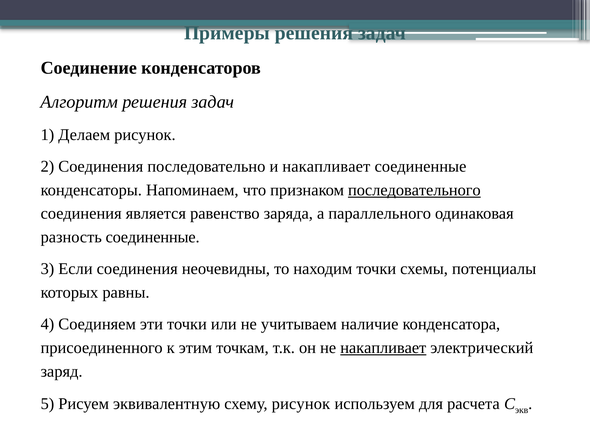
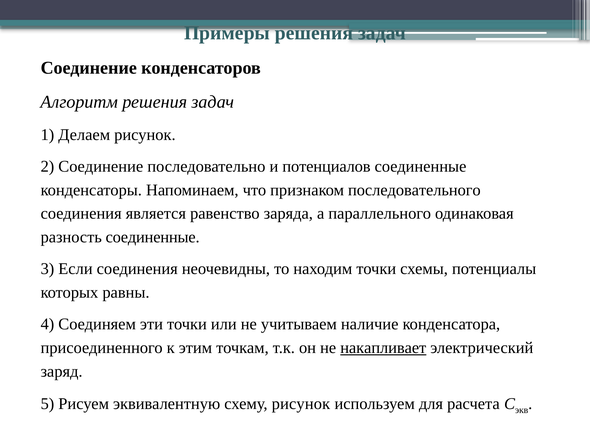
2 Соединения: Соединения -> Соединение
и накапливает: накапливает -> потенциалов
последовательного underline: present -> none
